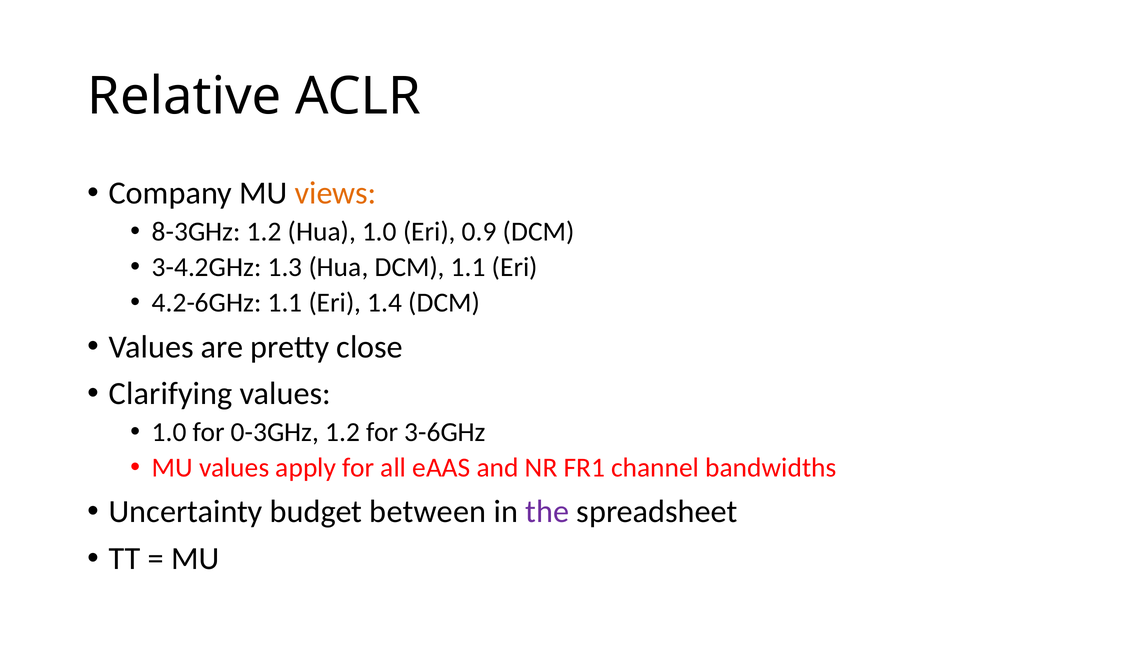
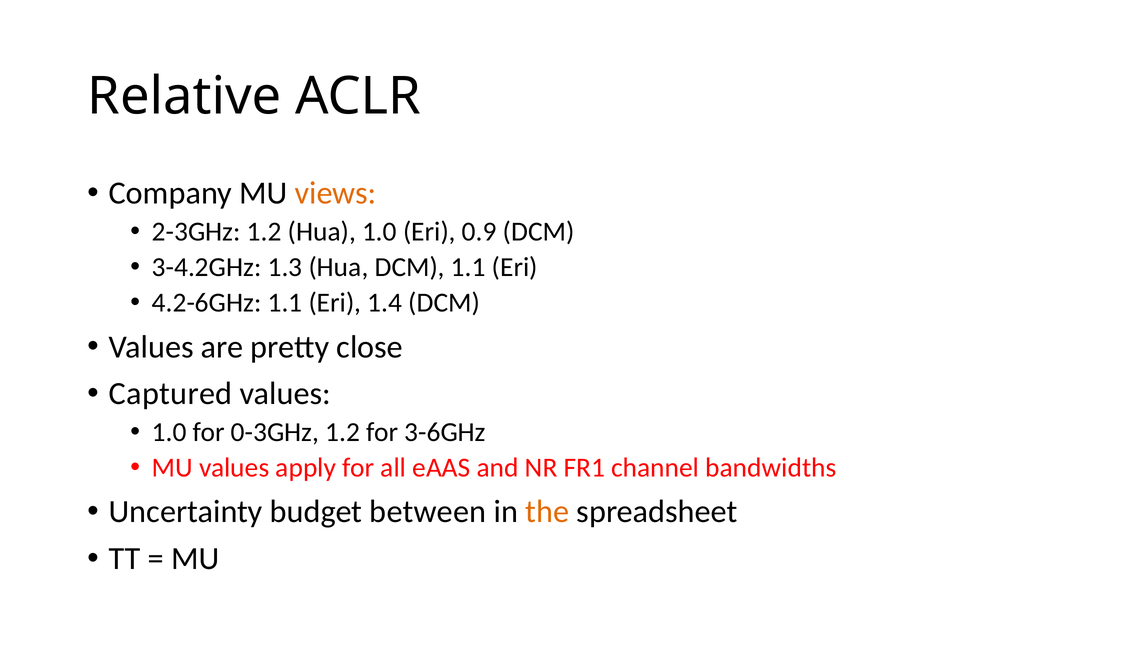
8-3GHz: 8-3GHz -> 2-3GHz
Clarifying: Clarifying -> Captured
the colour: purple -> orange
